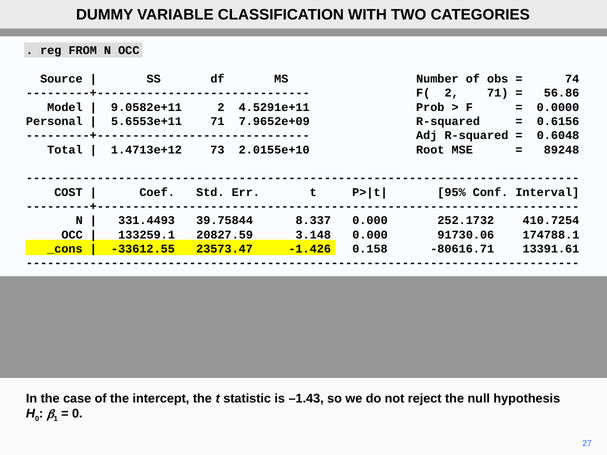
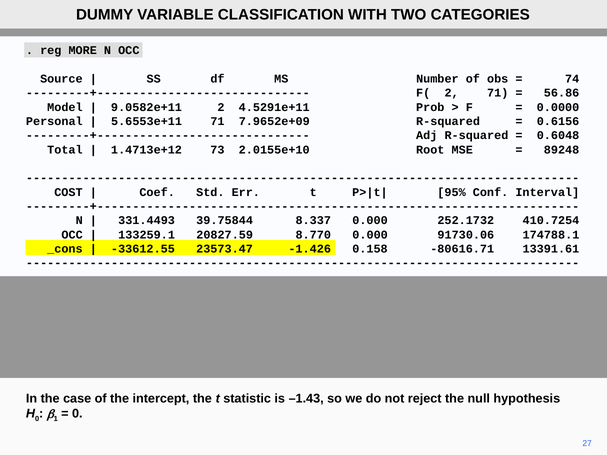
FROM: FROM -> MORE
3.148: 3.148 -> 8.770
